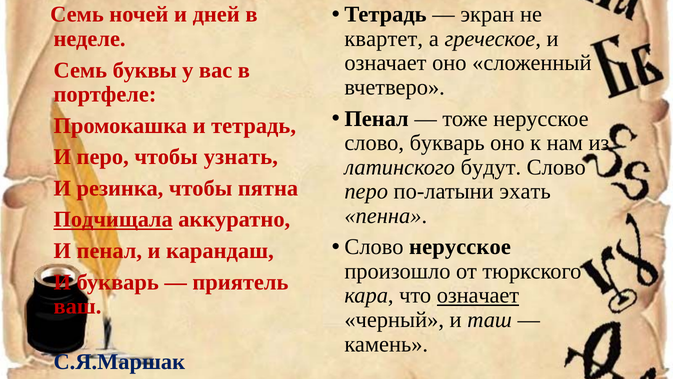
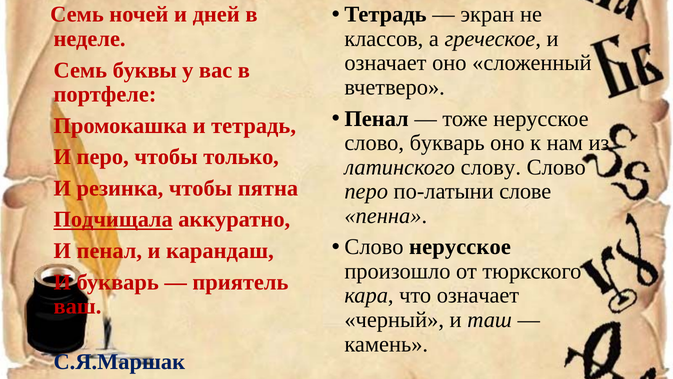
квартет: квартет -> классов
узнать: узнать -> только
будут: будут -> слову
эхать: эхать -> слове
означает at (478, 295) underline: present -> none
